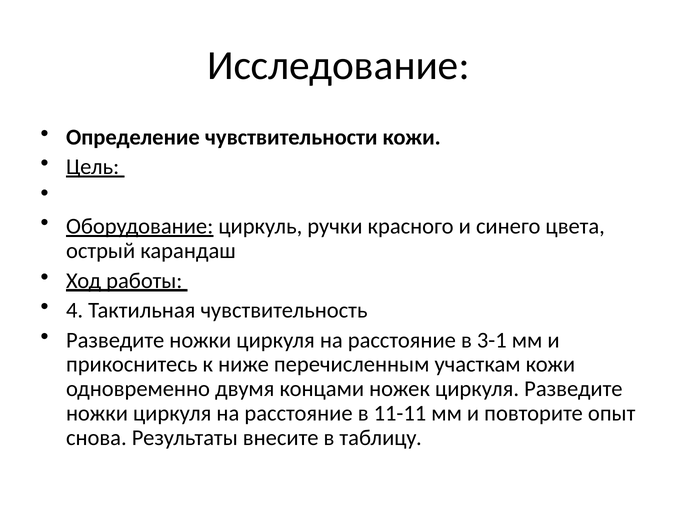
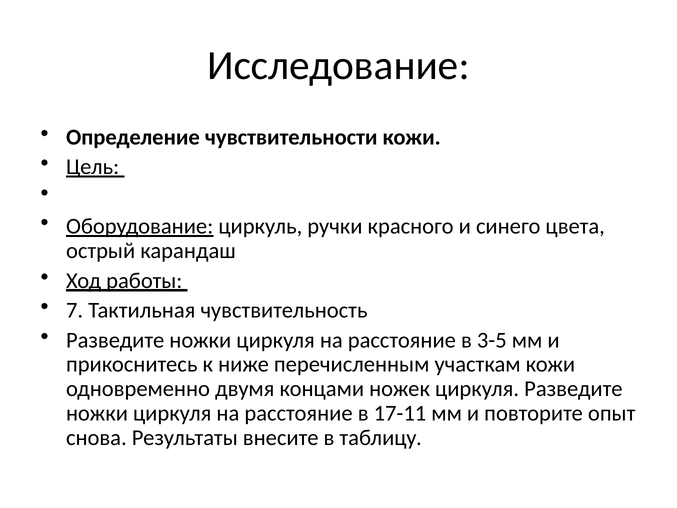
4: 4 -> 7
3-1: 3-1 -> 3-5
11-11: 11-11 -> 17-11
